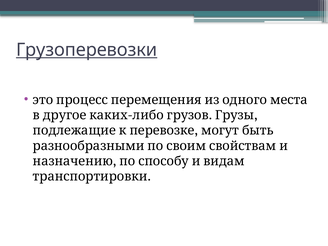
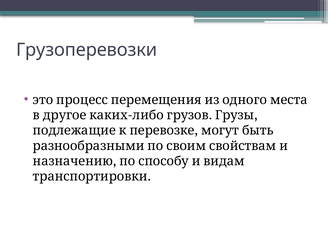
Грузоперевозки underline: present -> none
